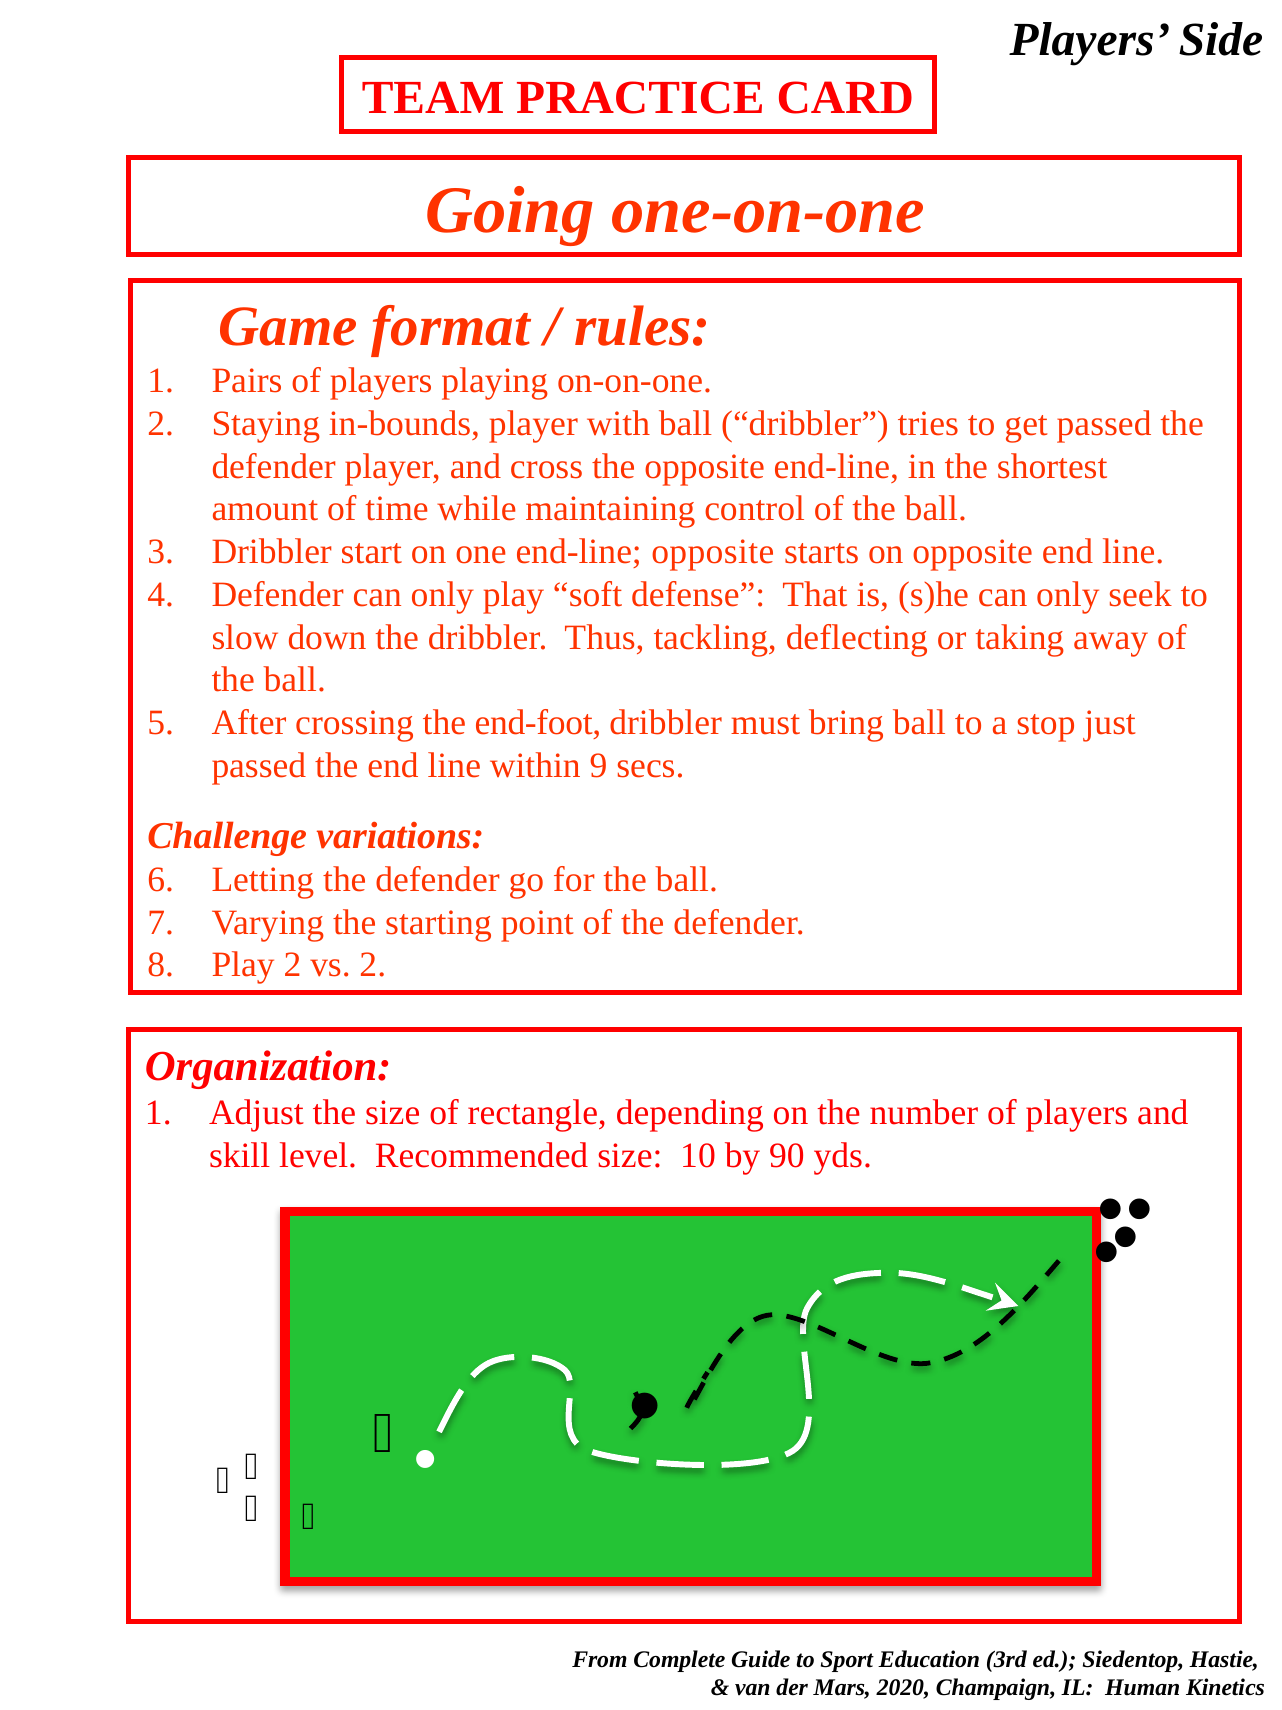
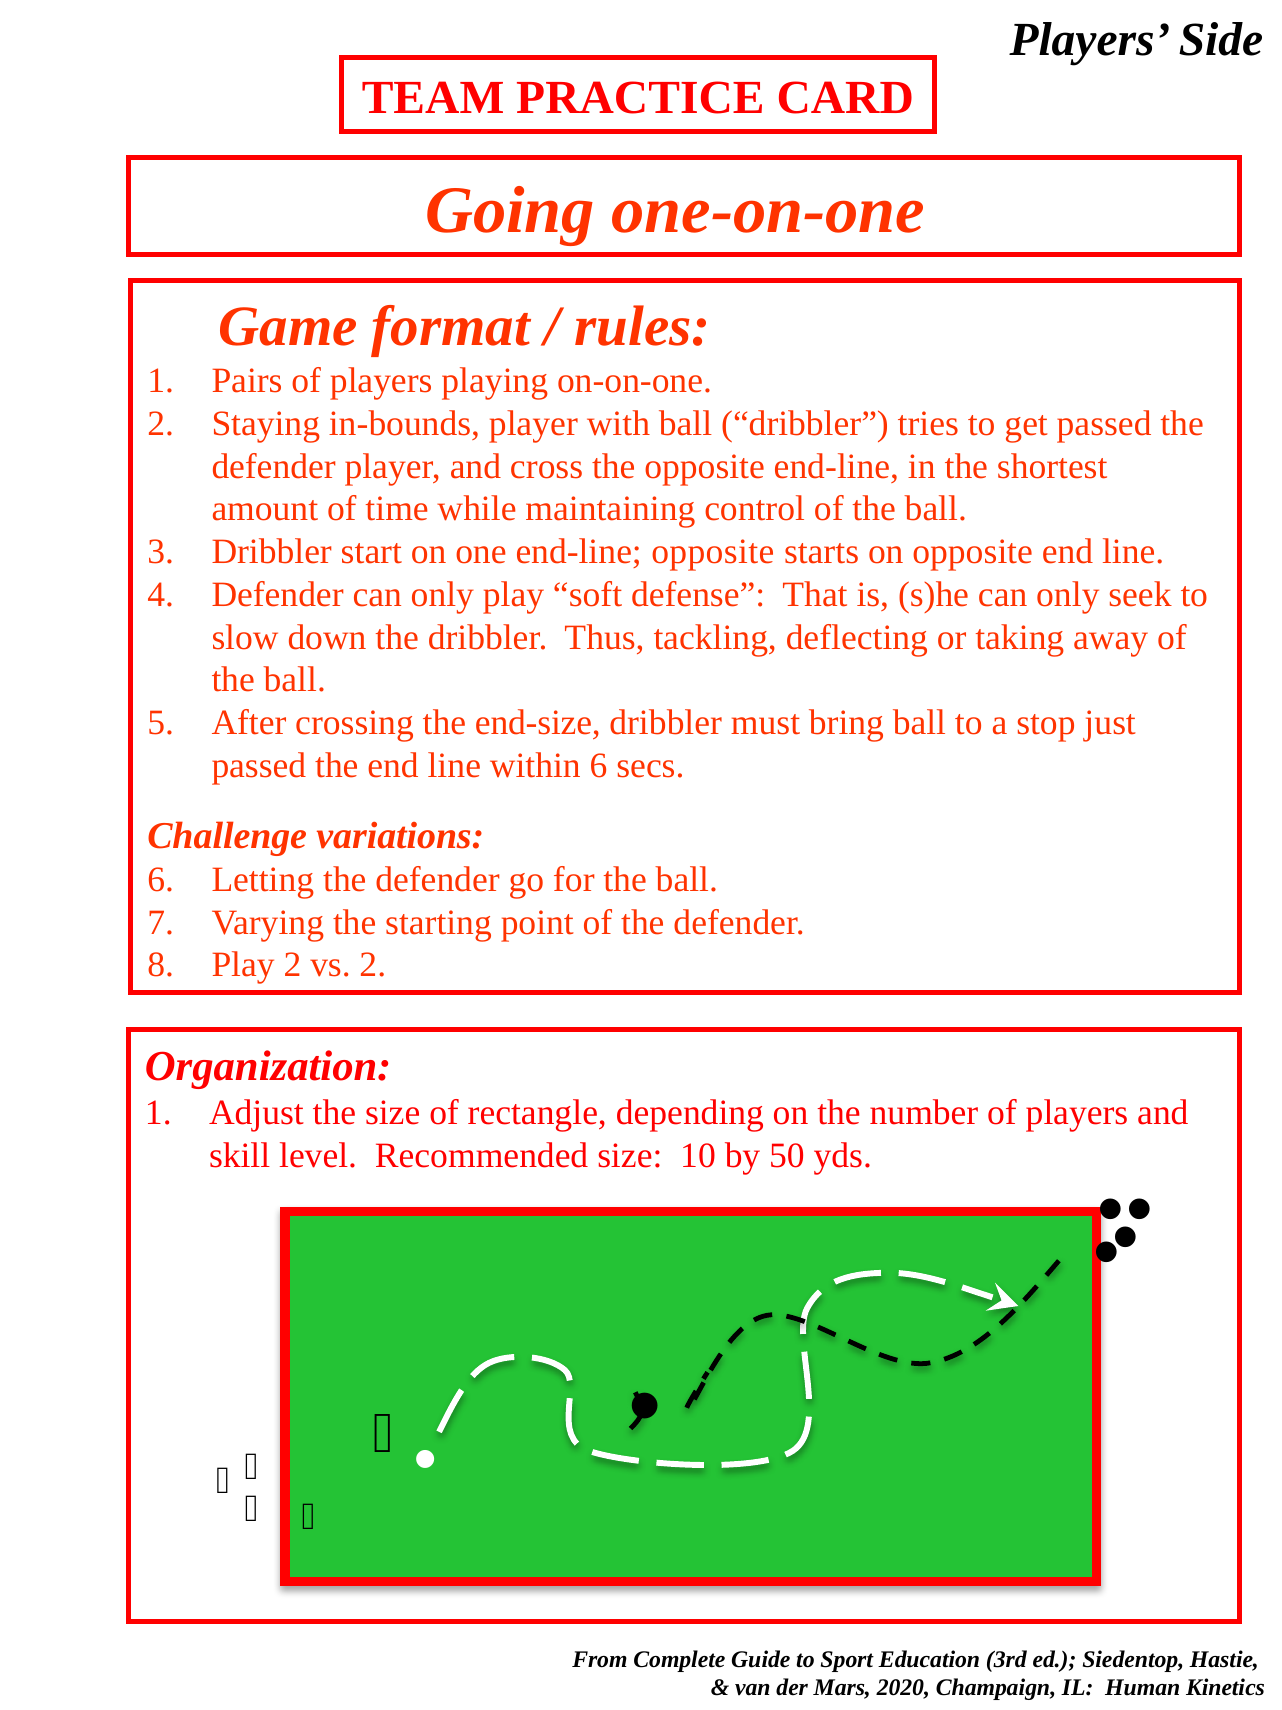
end-foot: end-foot -> end-size
within 9: 9 -> 6
90: 90 -> 50
